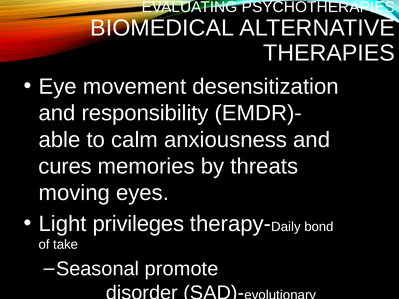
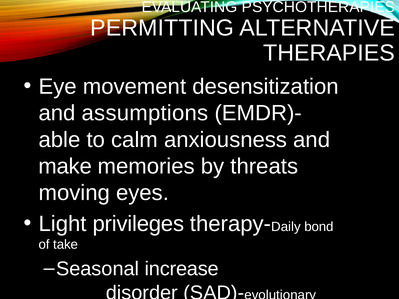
BIOMEDICAL: BIOMEDICAL -> PERMITTING
responsibility: responsibility -> assumptions
cures: cures -> make
promote: promote -> increase
